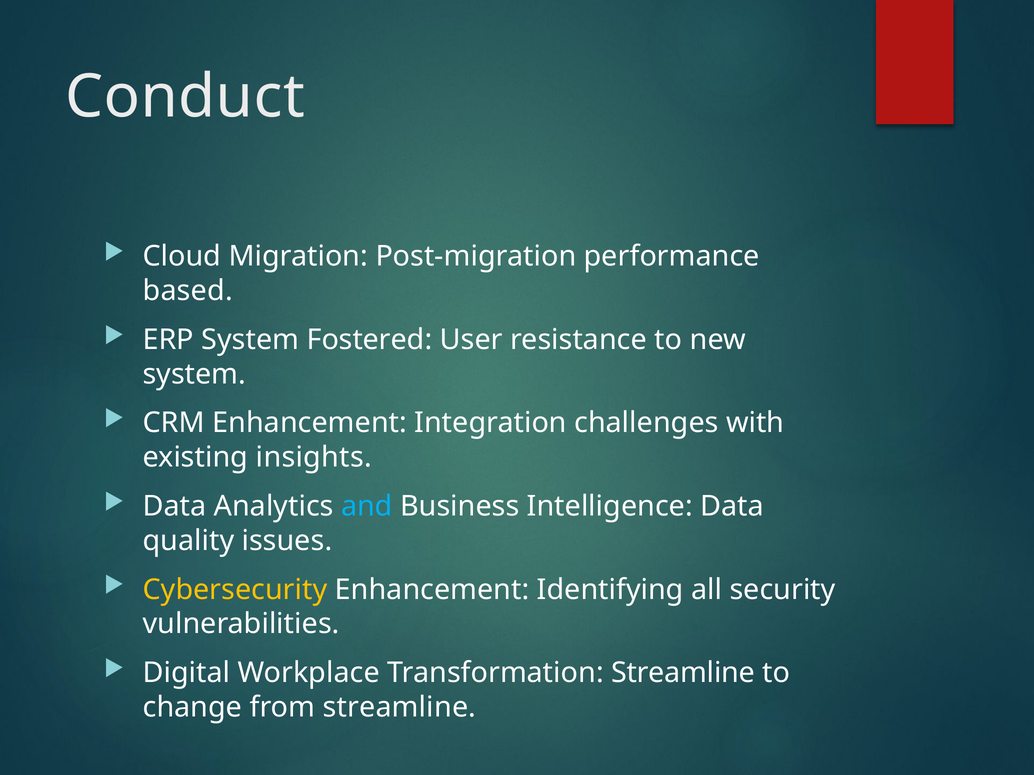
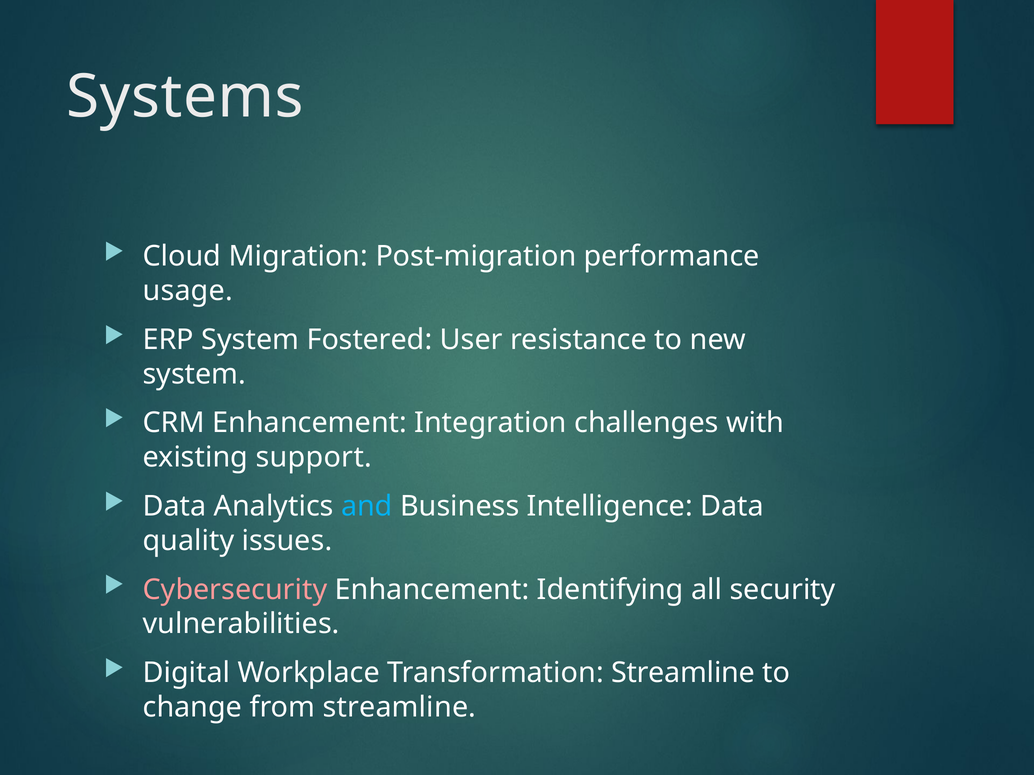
Conduct: Conduct -> Systems
based: based -> usage
insights: insights -> support
Cybersecurity colour: yellow -> pink
